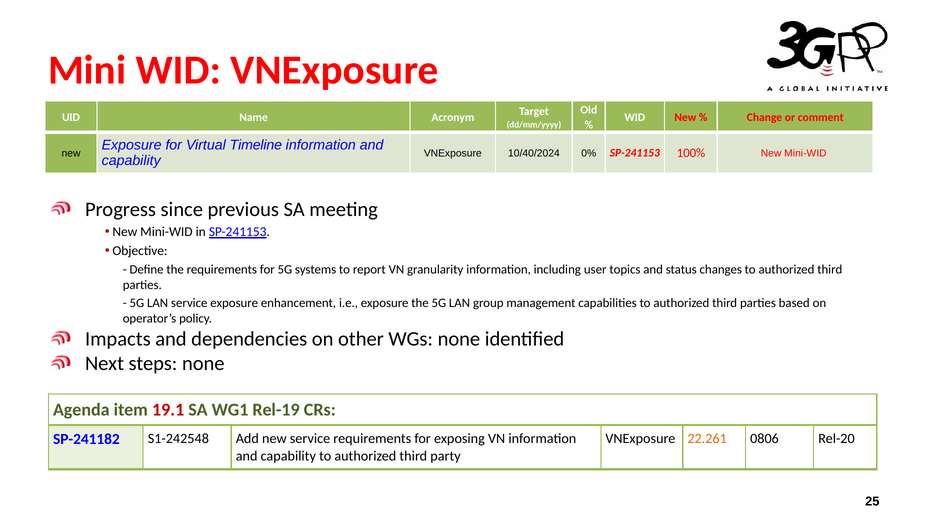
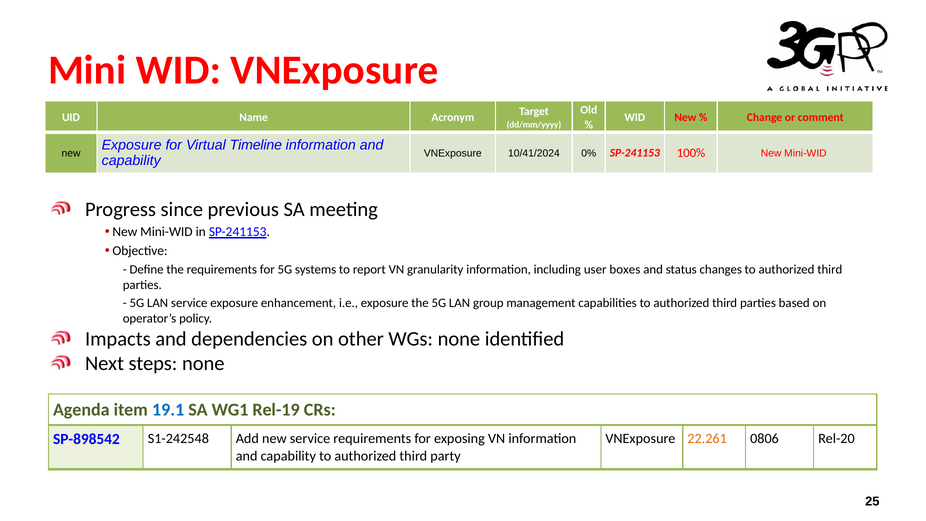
10/40/2024: 10/40/2024 -> 10/41/2024
topics: topics -> boxes
19.1 colour: red -> blue
SP-241182: SP-241182 -> SP-898542
